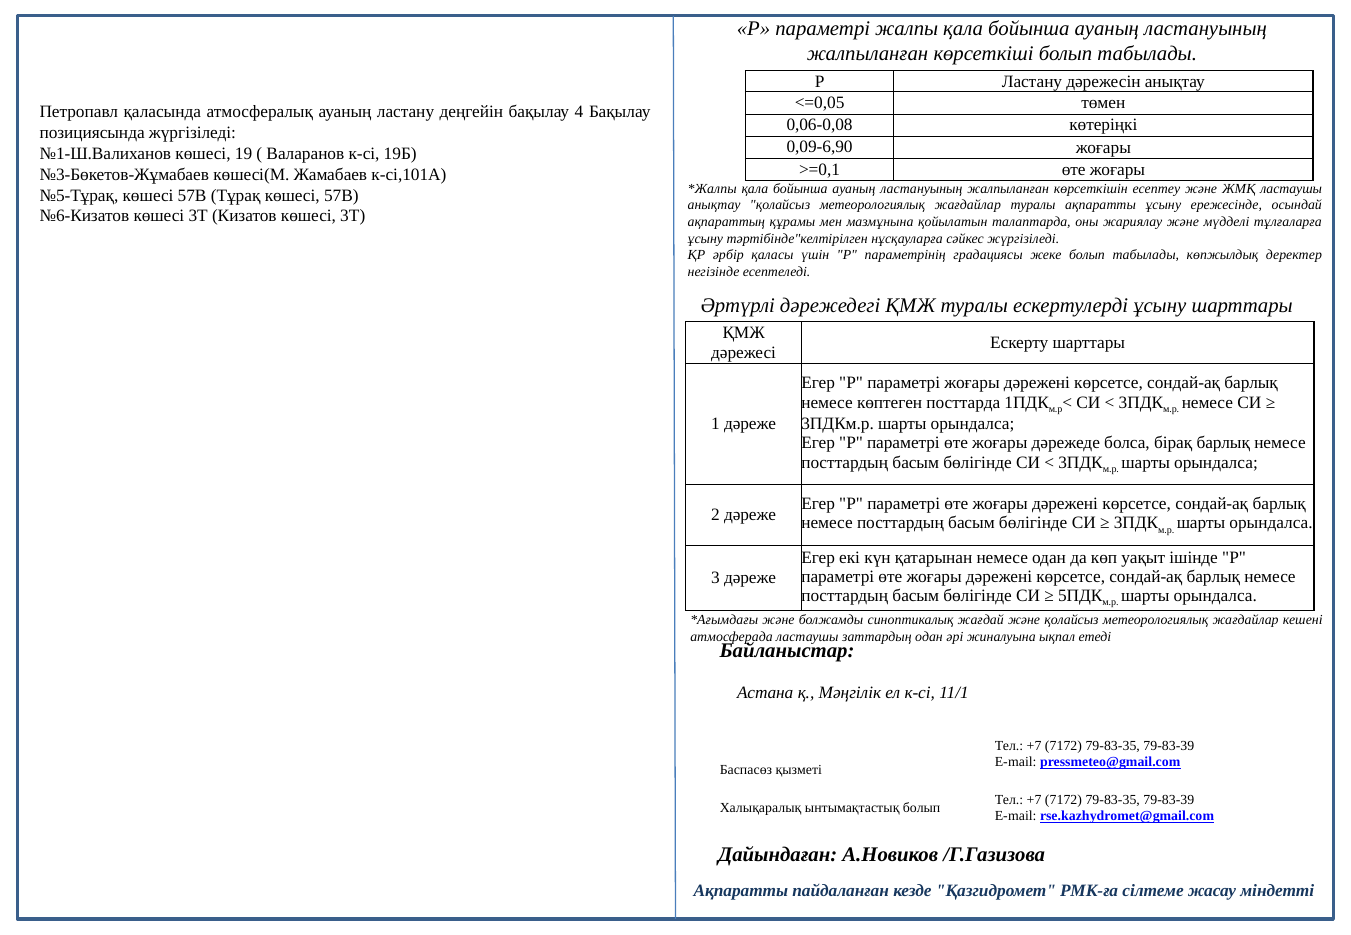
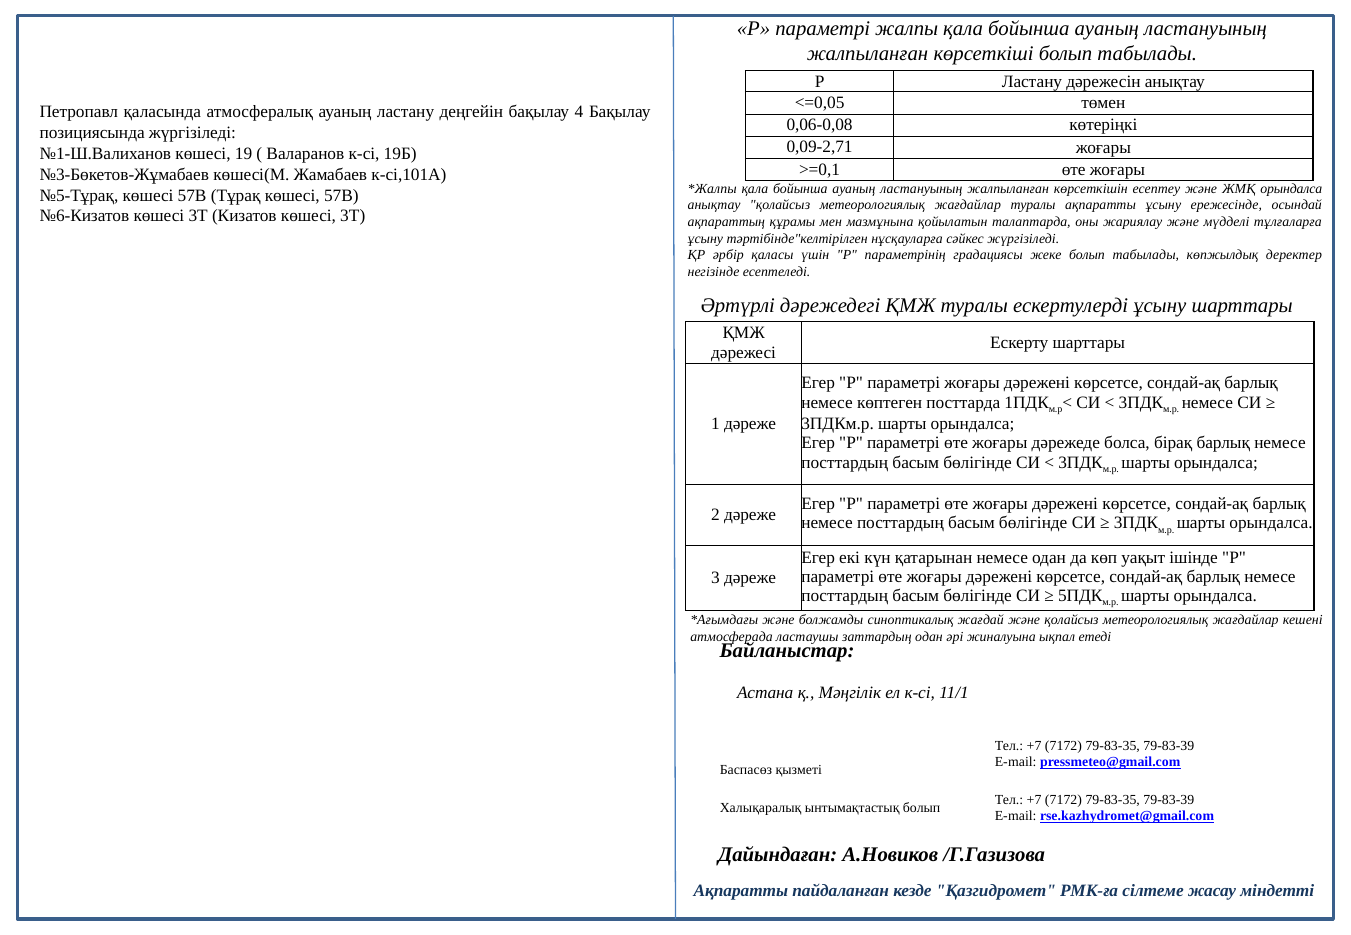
0,09-6,90: 0,09-6,90 -> 0,09-2,71
ЖМҚ ластаушы: ластаушы -> орындалса
